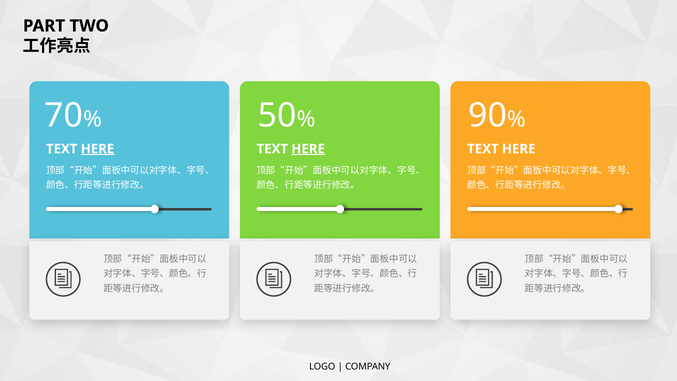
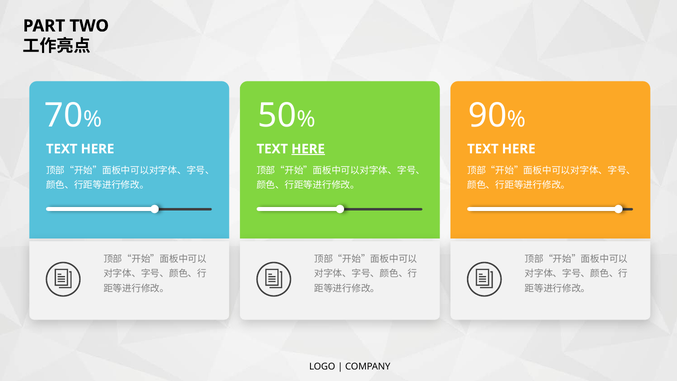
HERE at (98, 149) underline: present -> none
